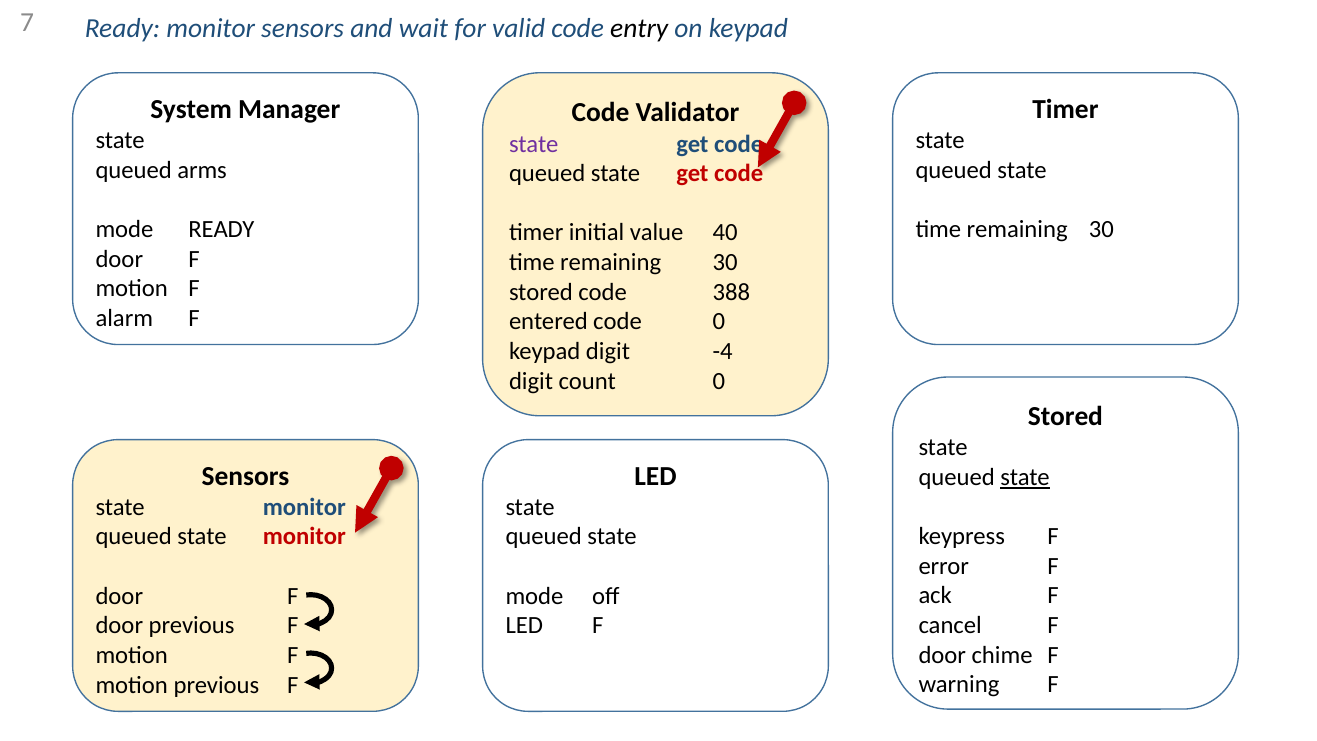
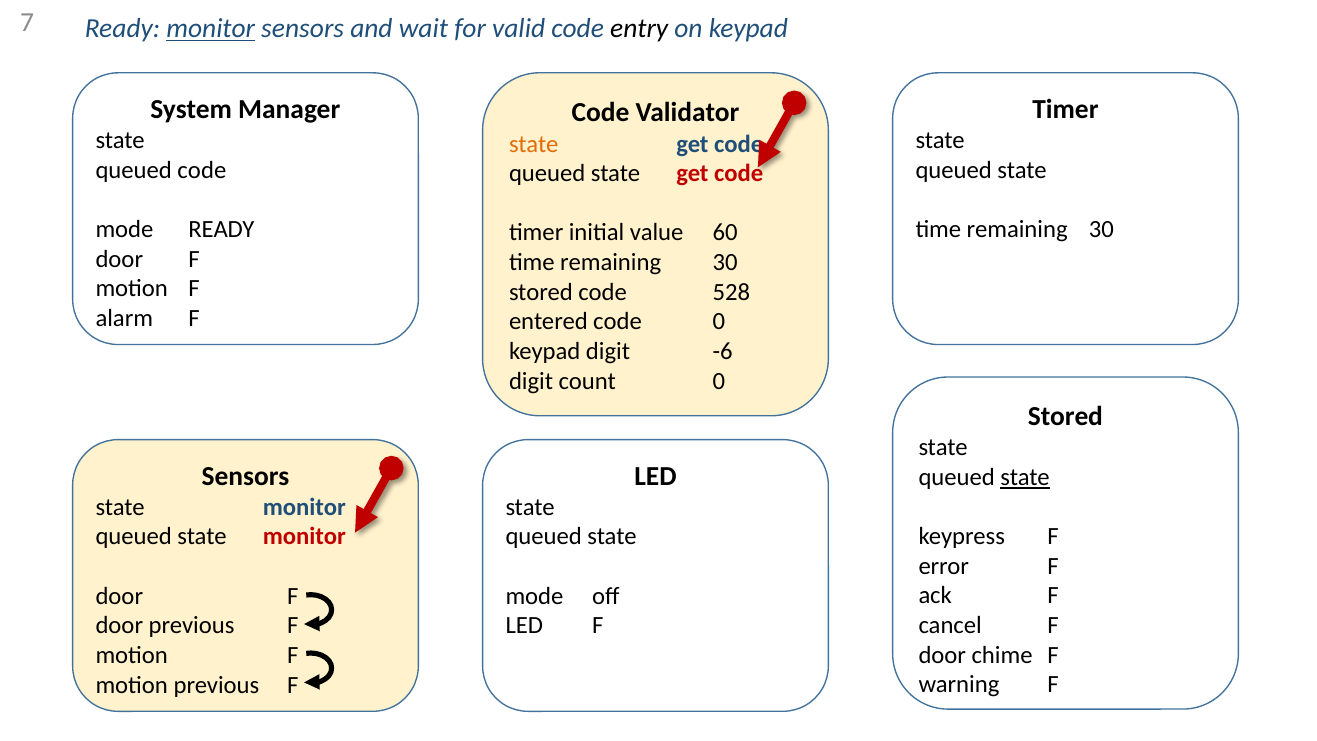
monitor at (211, 29) underline: none -> present
state at (534, 144) colour: purple -> orange
queued arms: arms -> code
40: 40 -> 60
388: 388 -> 528
-4: -4 -> -6
